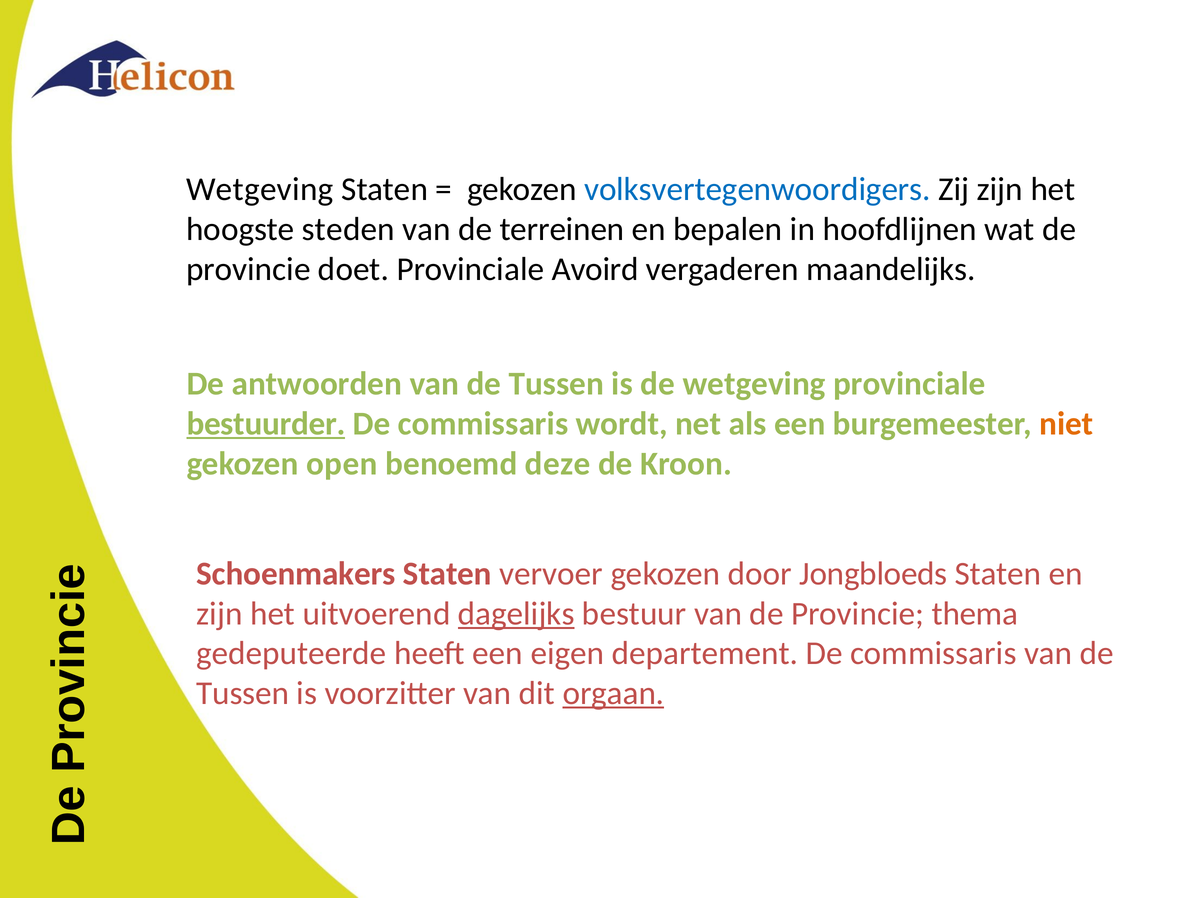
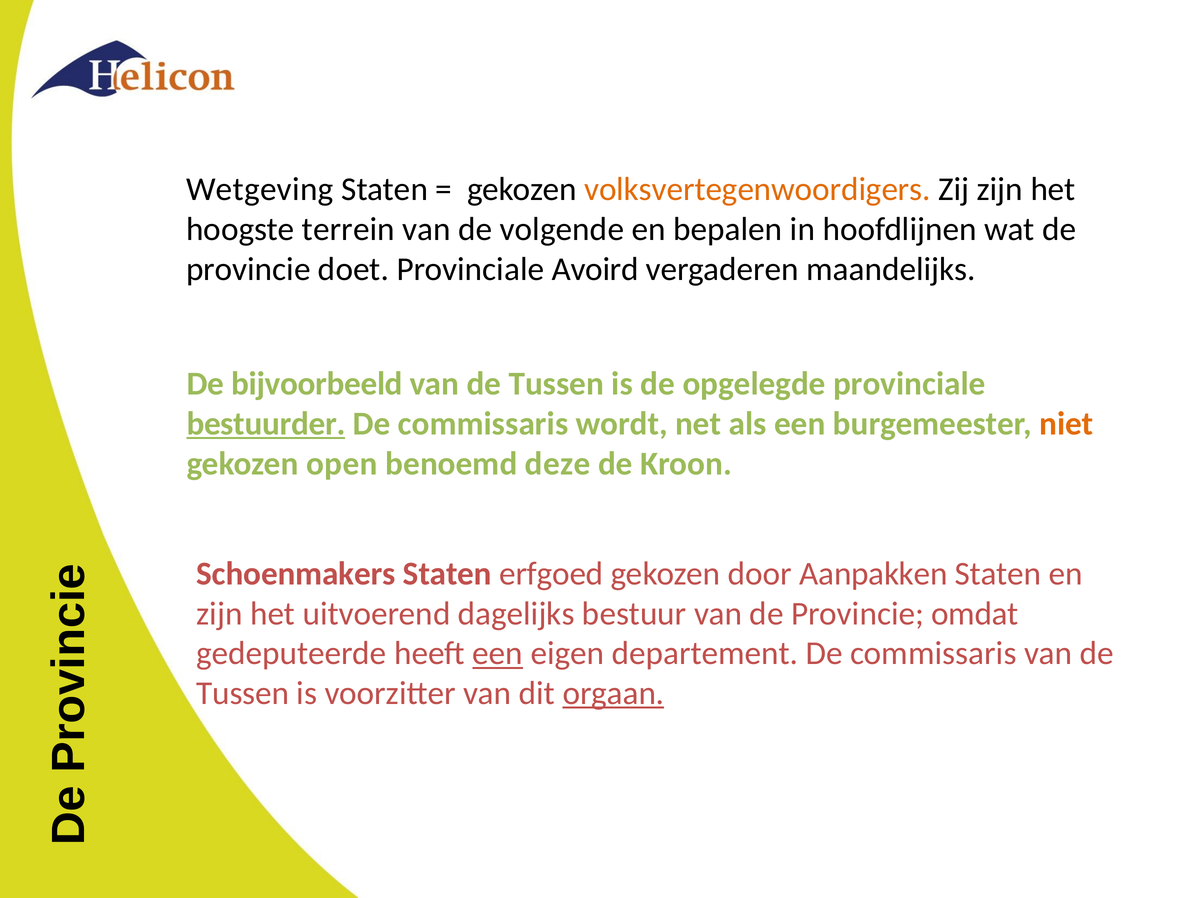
volksvertegenwoordigers colour: blue -> orange
steden: steden -> terrein
terreinen: terreinen -> volgende
antwoorden: antwoorden -> bijvoorbeeld
de wetgeving: wetgeving -> opgelegde
vervoer: vervoer -> erfgoed
Jongbloeds: Jongbloeds -> Aanpakken
dagelijks underline: present -> none
thema: thema -> omdat
een at (498, 653) underline: none -> present
